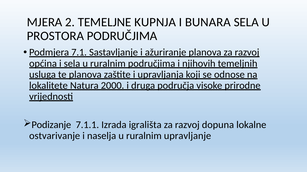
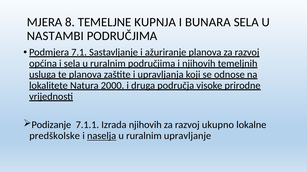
2: 2 -> 8
PROSTORA: PROSTORA -> NASTAMBI
Izrada igrališta: igrališta -> njihovih
dopuna: dopuna -> ukupno
ostvarivanje: ostvarivanje -> predškolske
naselja underline: none -> present
